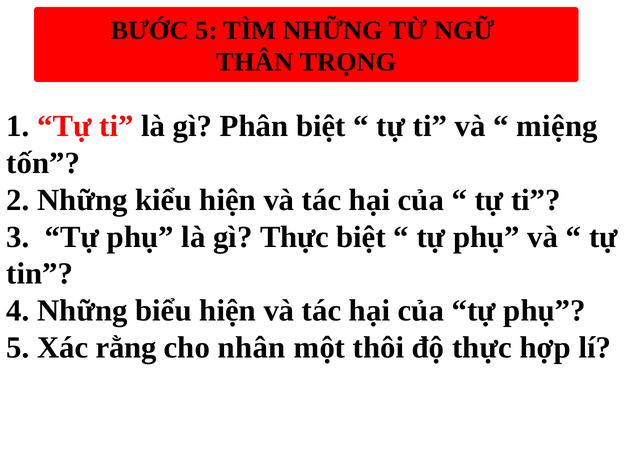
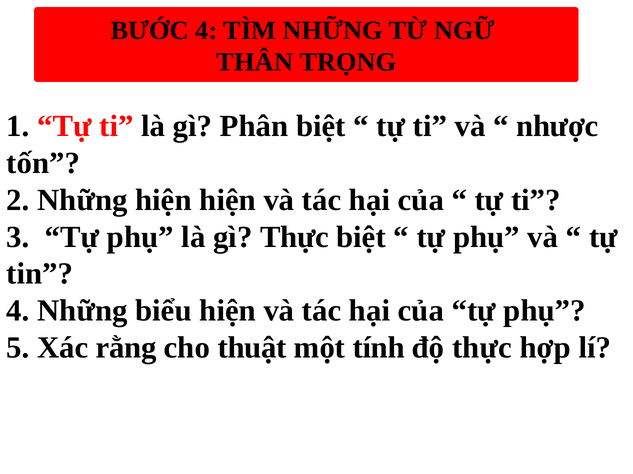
BƯỚC 5: 5 -> 4
miệng: miệng -> nhược
Những kiểu: kiểu -> hiện
nhân: nhân -> thuật
thôi: thôi -> tính
